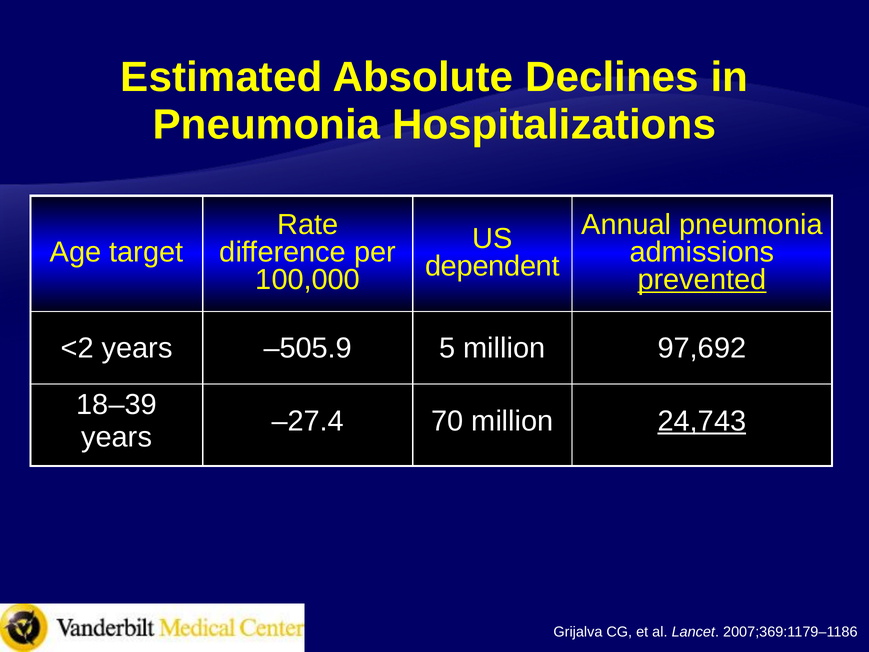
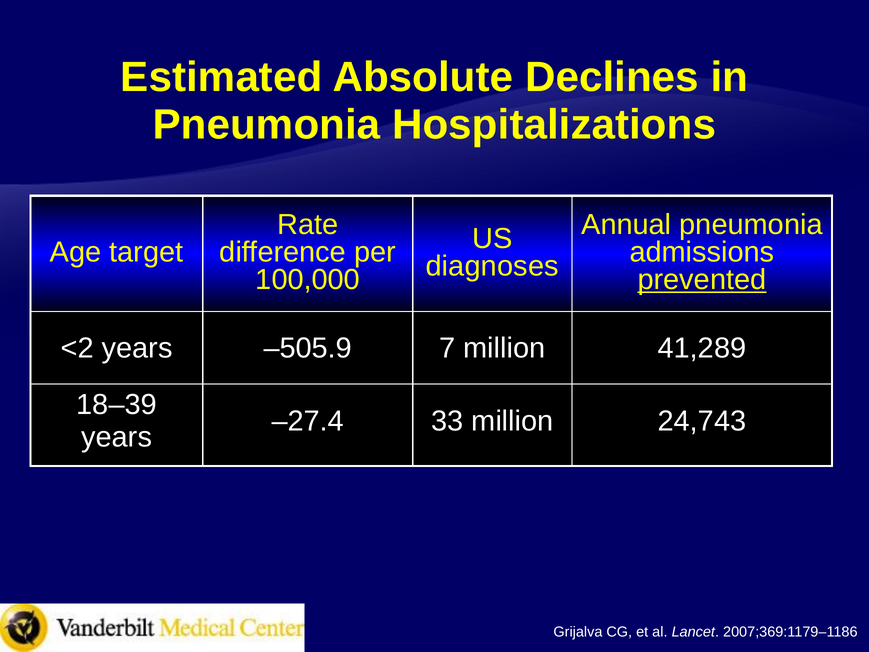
dependent: dependent -> diagnoses
5: 5 -> 7
97,692: 97,692 -> 41,289
70: 70 -> 33
24,743 underline: present -> none
